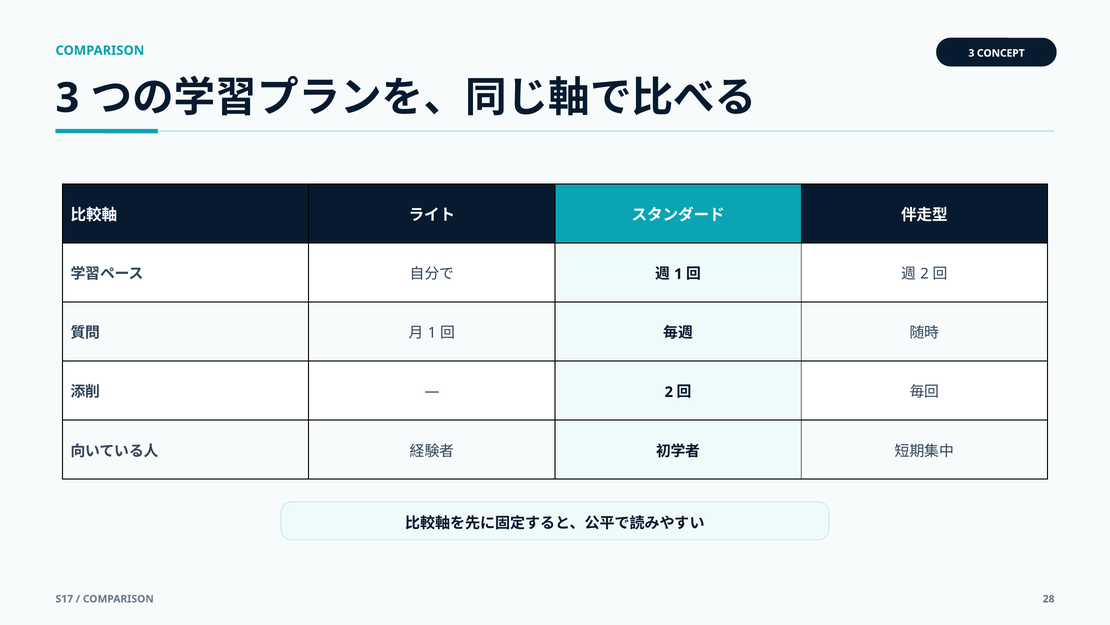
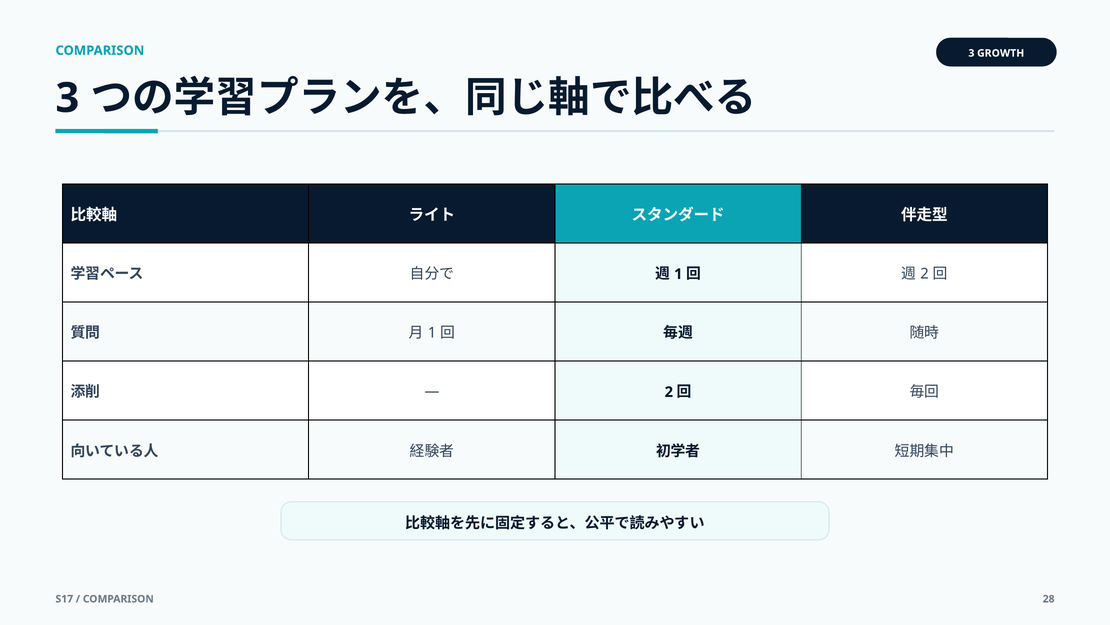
CONCEPT: CONCEPT -> GROWTH
